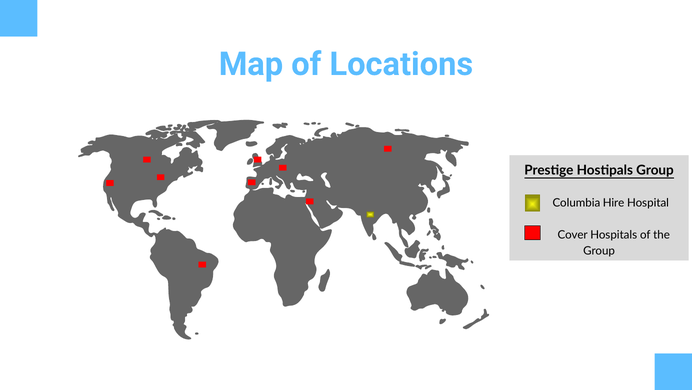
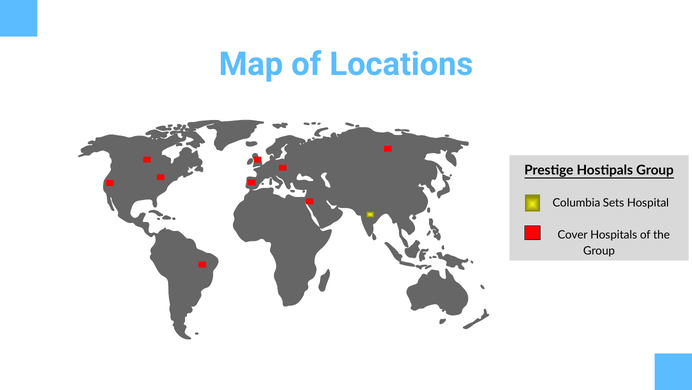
Hire: Hire -> Sets
